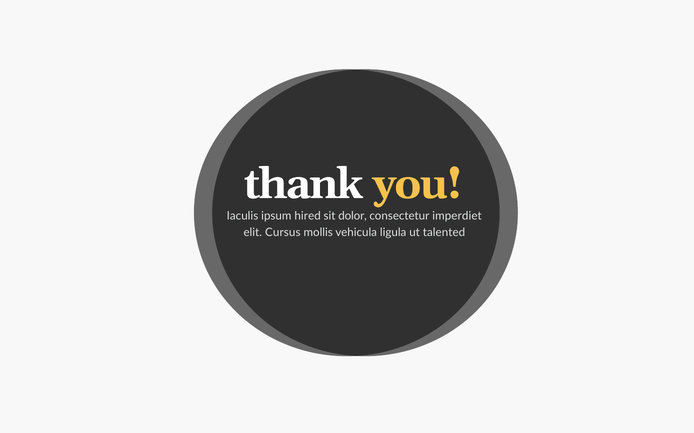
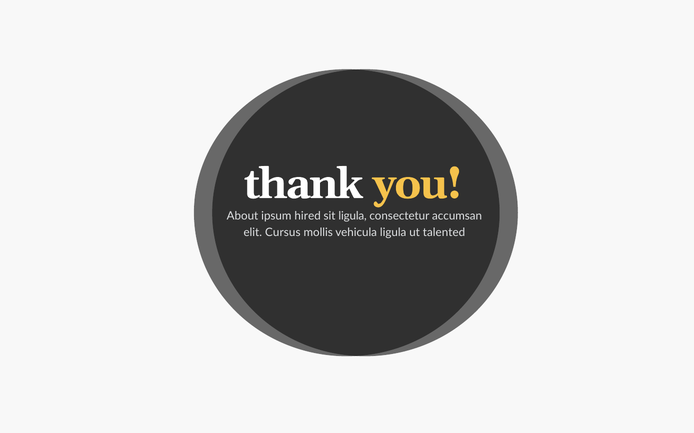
Iaculis: Iaculis -> About
sit dolor: dolor -> ligula
imperdiet: imperdiet -> accumsan
